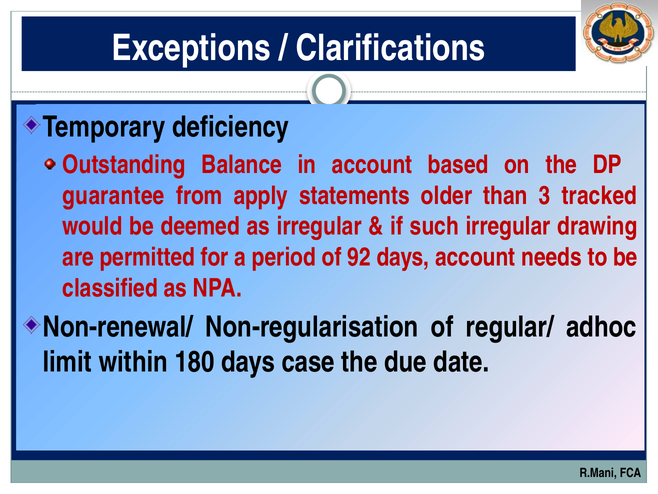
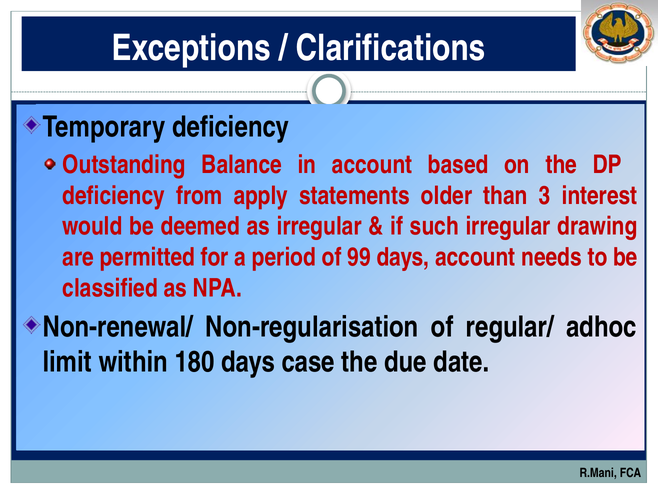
guarantee at (114, 196): guarantee -> deficiency
tracked: tracked -> interest
92: 92 -> 99
